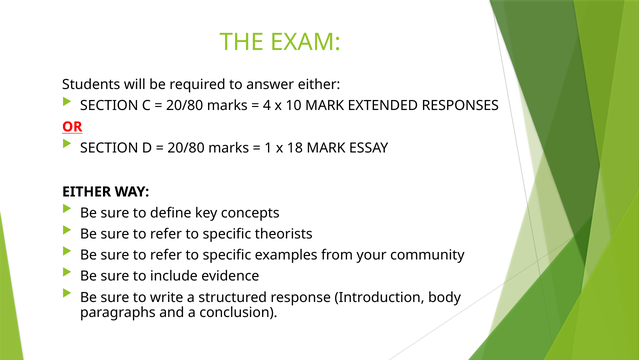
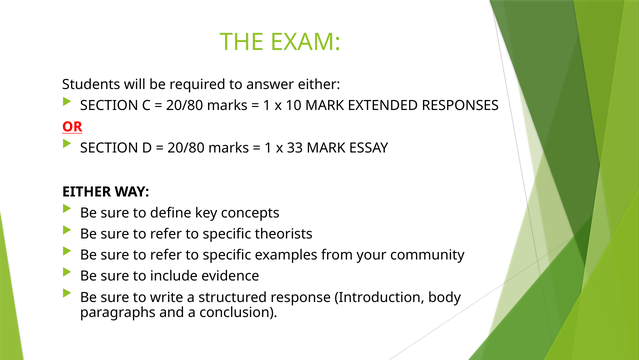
4 at (267, 106): 4 -> 1
18: 18 -> 33
